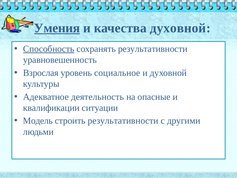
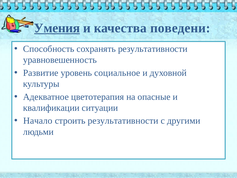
качества духовной: духовной -> поведени
Способность underline: present -> none
Взрослая: Взрослая -> Развитие
деятельность: деятельность -> цветотерапия
Модель: Модель -> Начало
